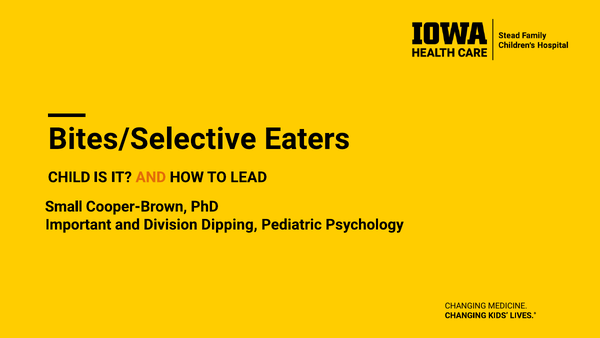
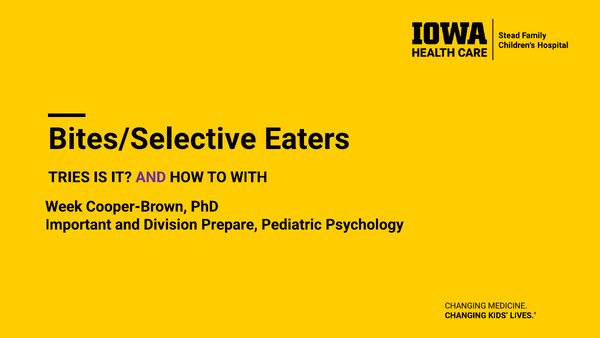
CHILD: CHILD -> TRIES
AND at (151, 177) colour: orange -> purple
LEAD: LEAD -> WITH
Small: Small -> Week
Dipping: Dipping -> Prepare
